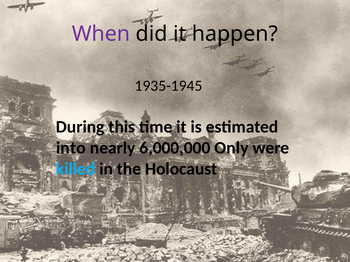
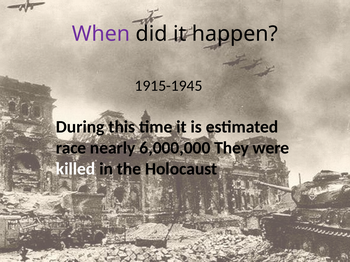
1935-1945: 1935-1945 -> 1915-1945
into: into -> race
Only: Only -> They
killed colour: light blue -> white
